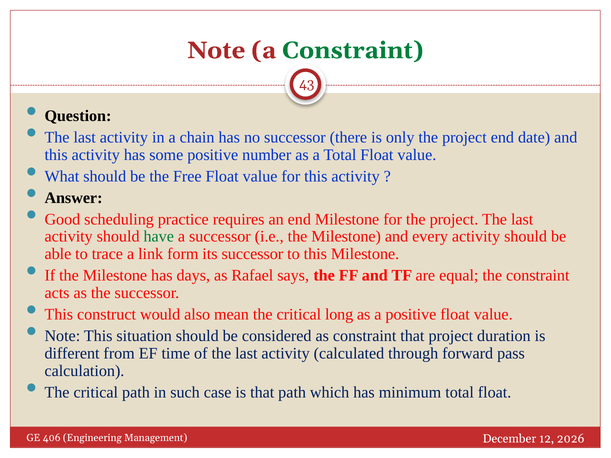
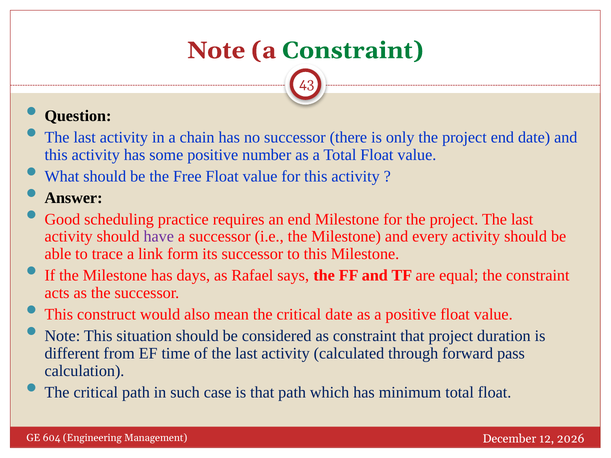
have colour: green -> purple
critical long: long -> date
406: 406 -> 604
